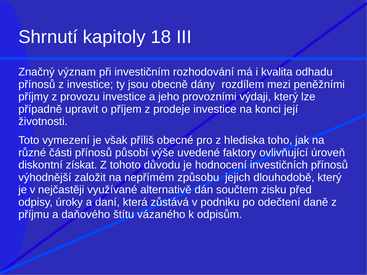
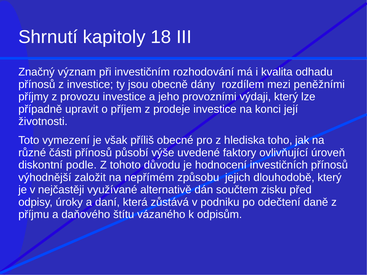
získat: získat -> podle
